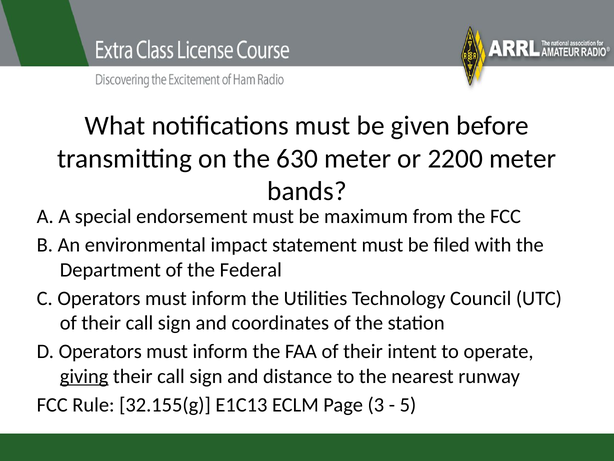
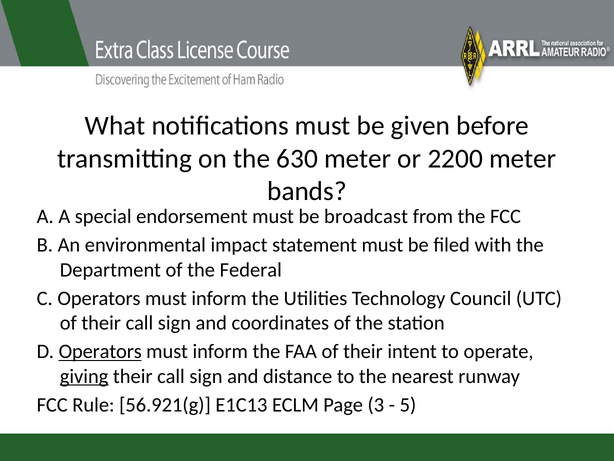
maximum: maximum -> broadcast
Operators at (100, 351) underline: none -> present
32.155(g: 32.155(g -> 56.921(g
